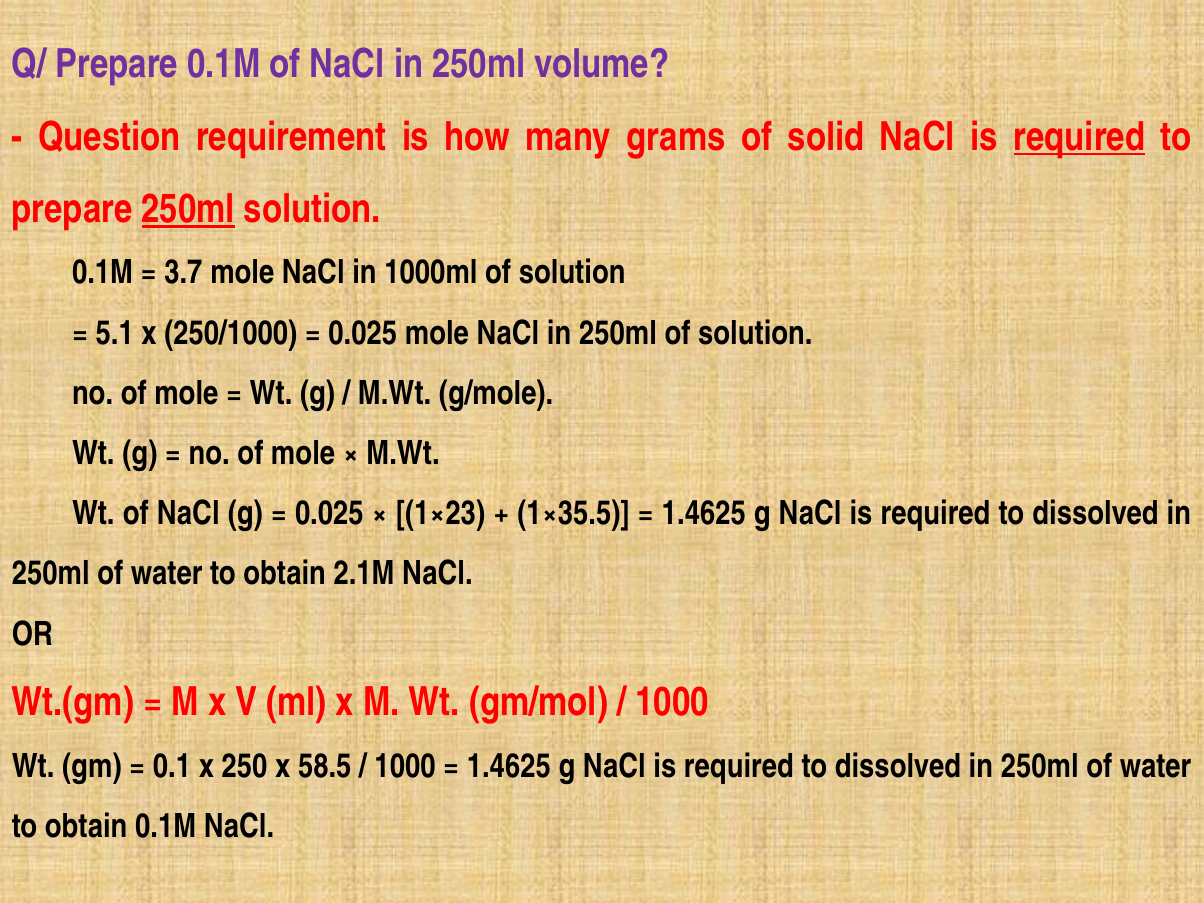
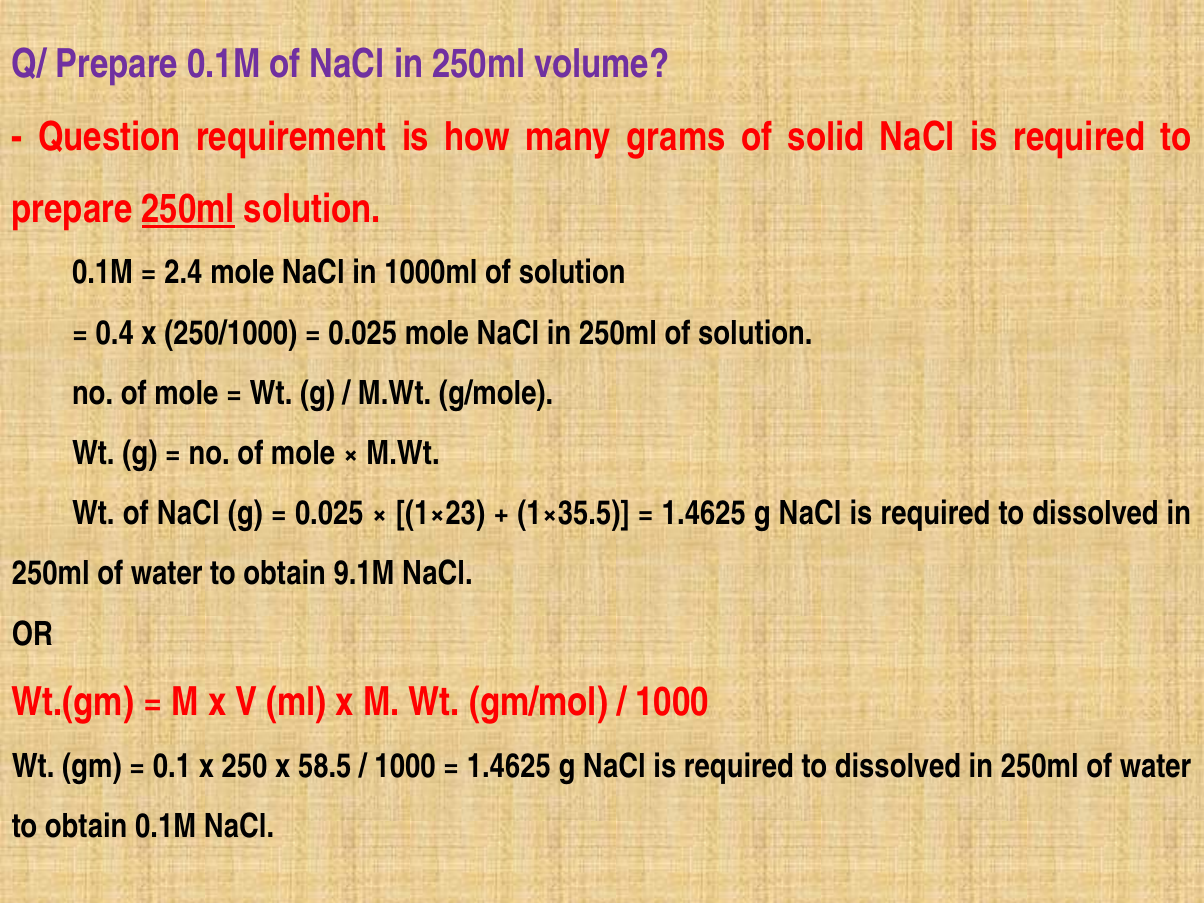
required at (1079, 137) underline: present -> none
3.7: 3.7 -> 2.4
5.1: 5.1 -> 0.4
2.1M: 2.1M -> 9.1M
